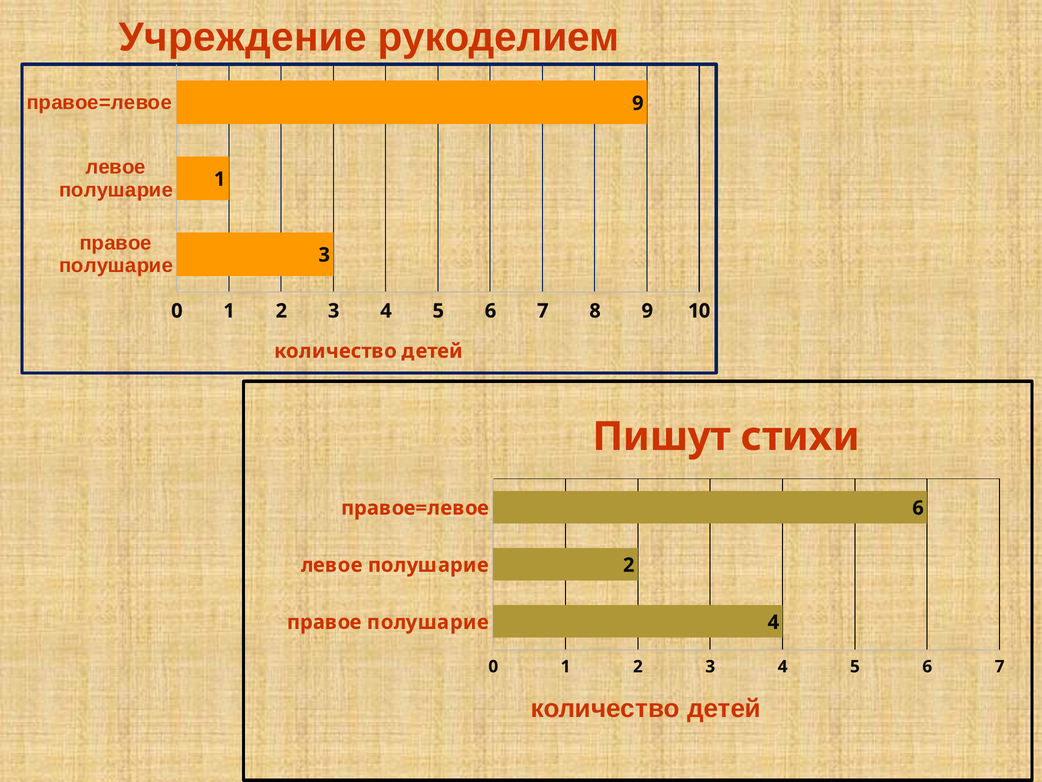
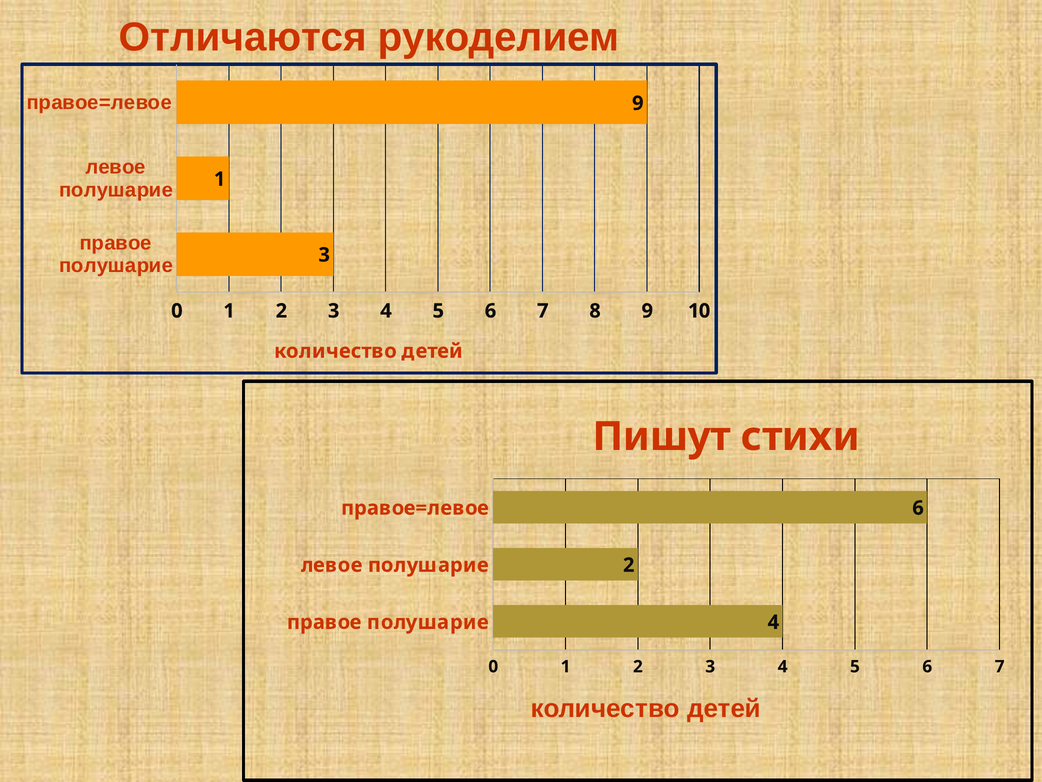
Учреждение: Учреждение -> Отличаются
